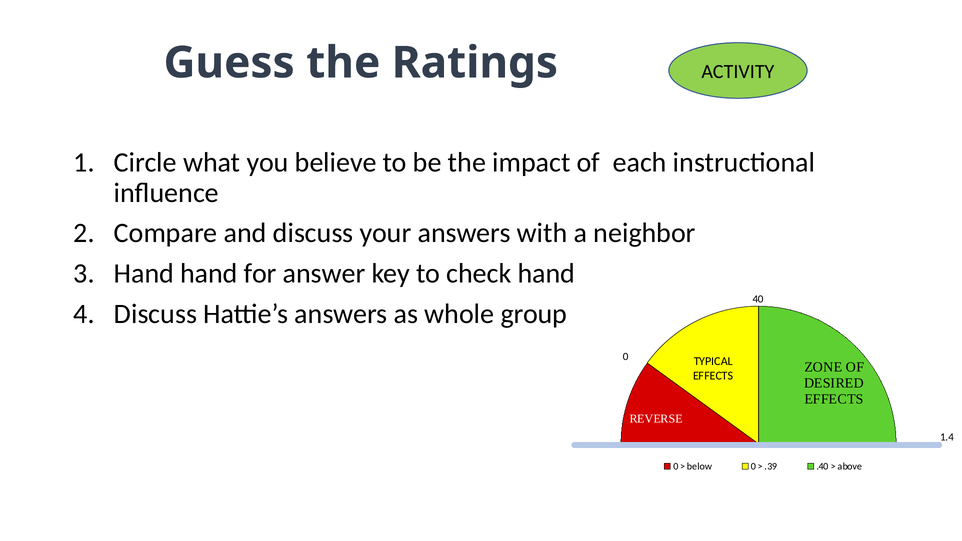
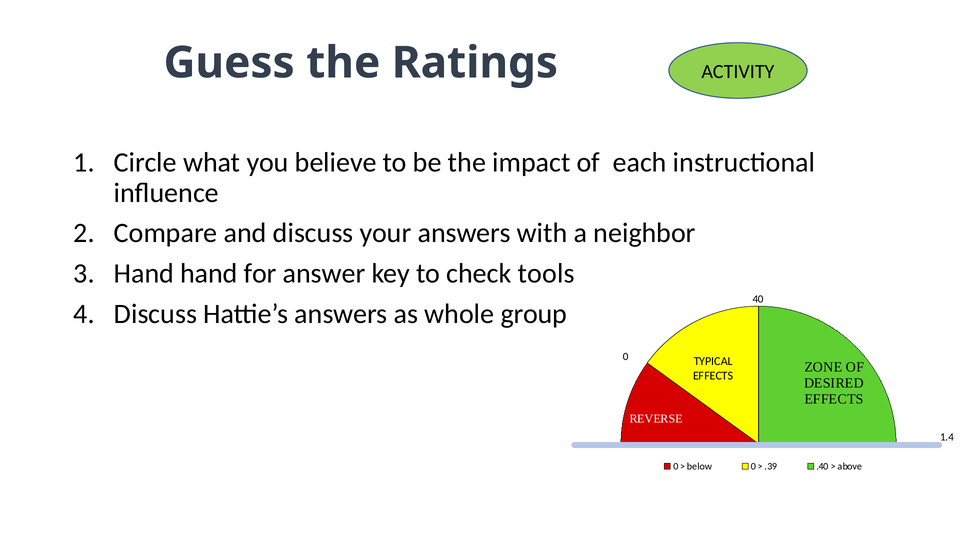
check hand: hand -> tools
